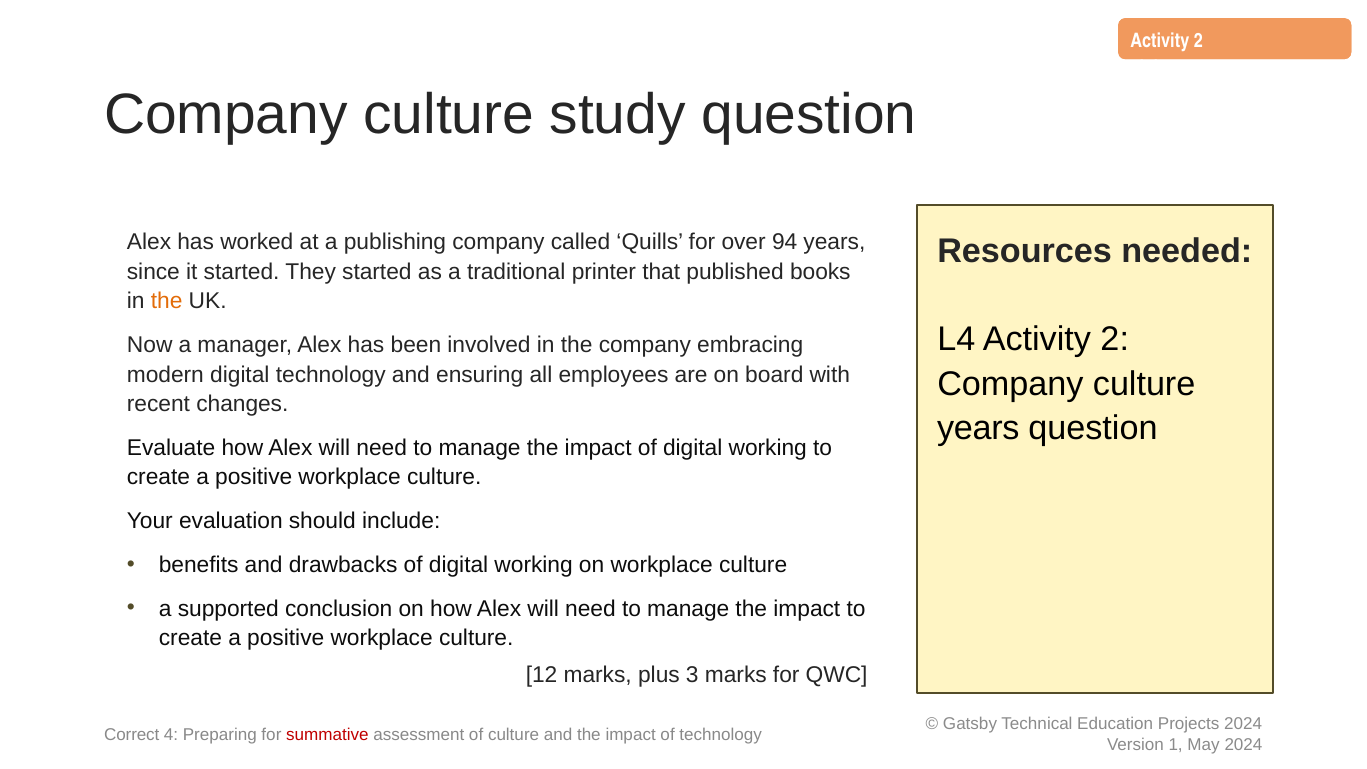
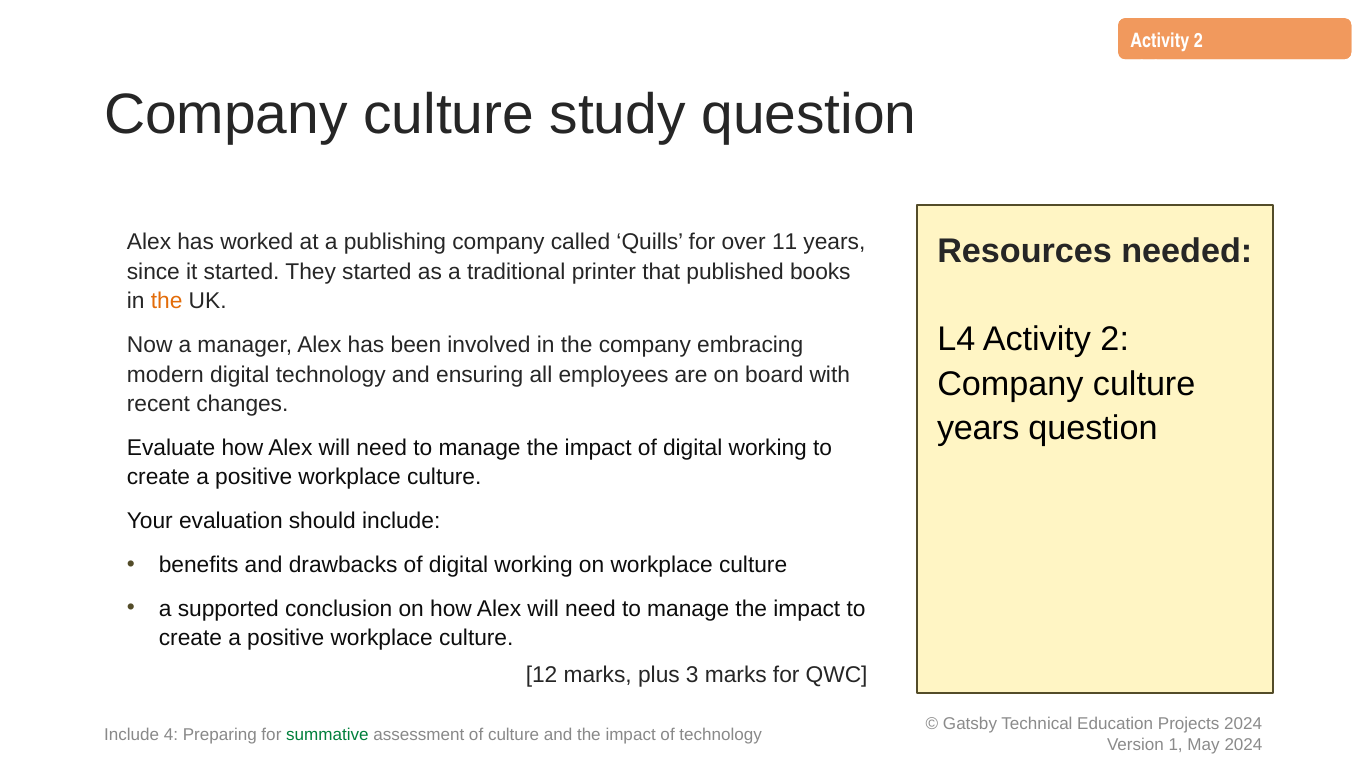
94: 94 -> 11
Correct at (132, 735): Correct -> Include
summative colour: red -> green
